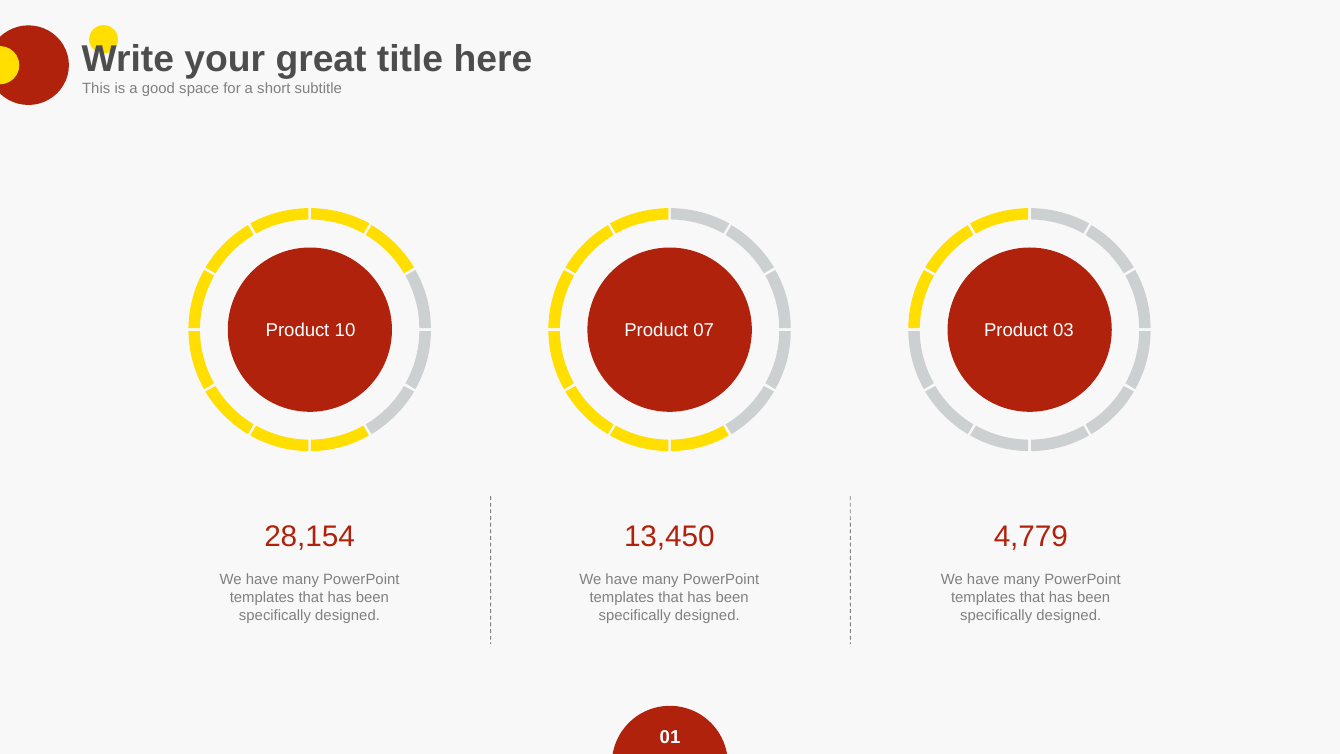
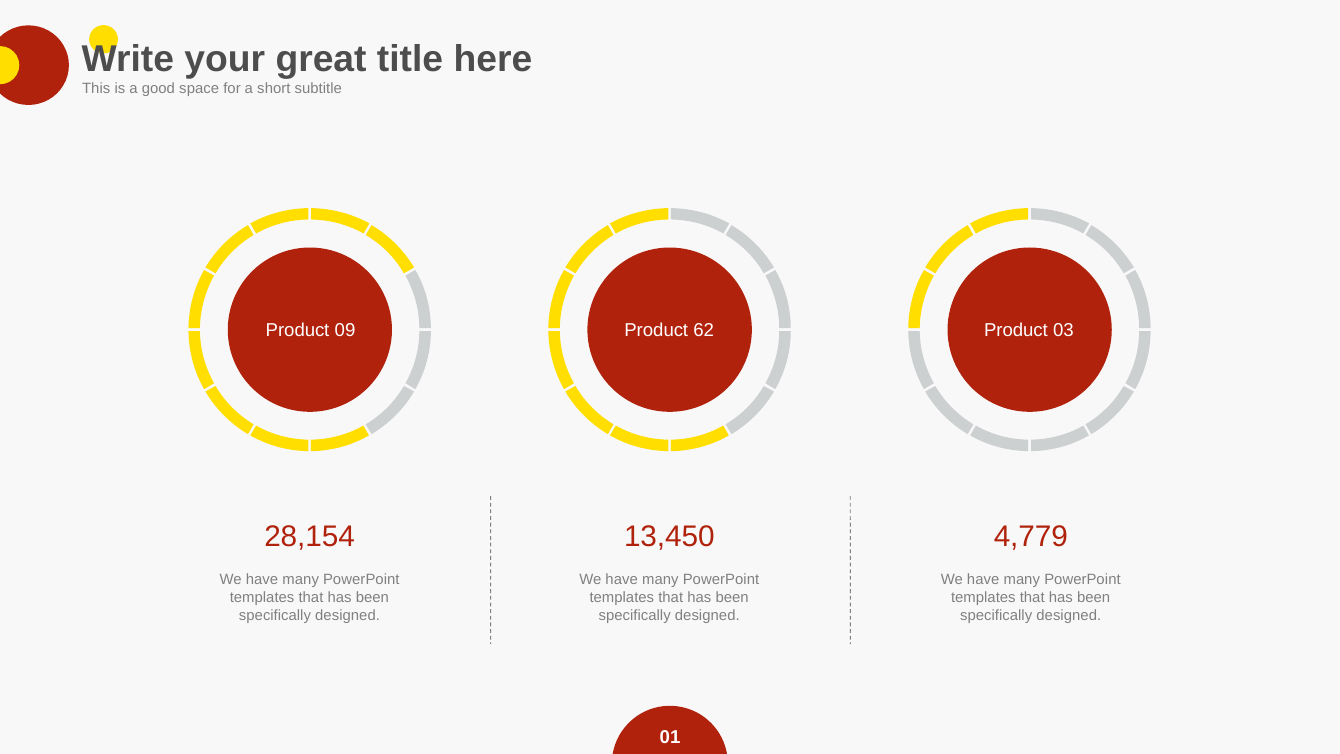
10: 10 -> 09
07: 07 -> 62
